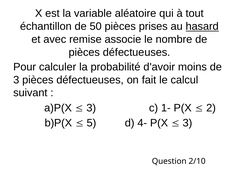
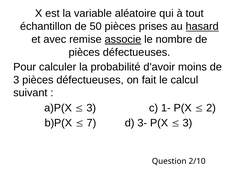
associe underline: none -> present
5: 5 -> 7
4-: 4- -> 3-
